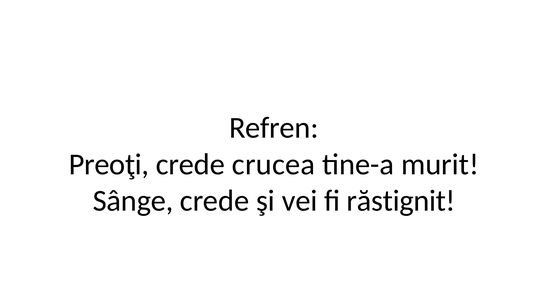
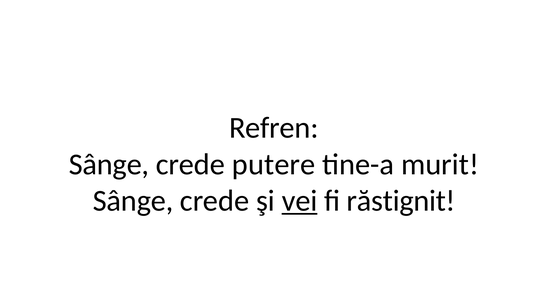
Preoţi at (109, 164): Preoţi -> Sânge
crucea: crucea -> putere
vei underline: none -> present
